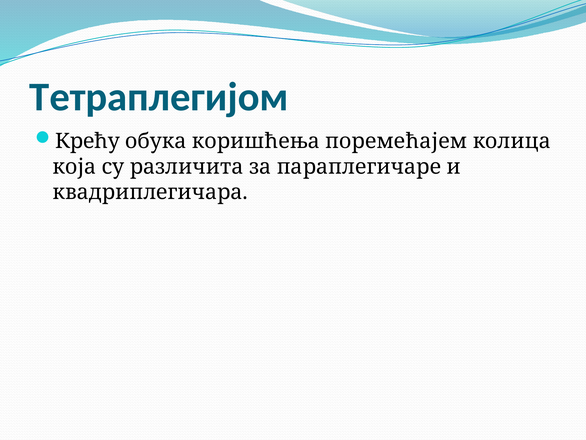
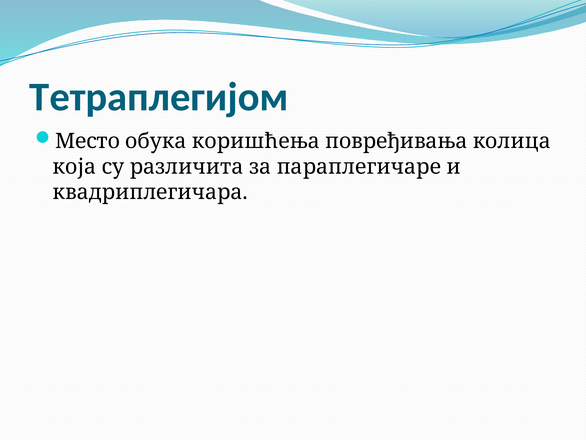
Крећу: Крећу -> Место
поремећајем: поремећајем -> повређивања
